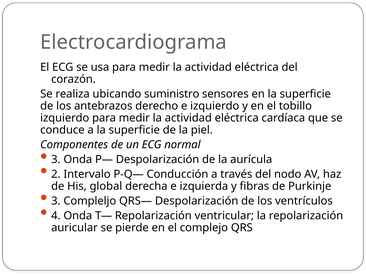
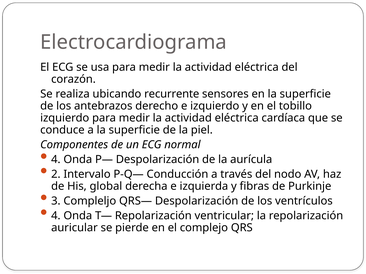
suministro: suministro -> recurrente
3 at (56, 160): 3 -> 4
